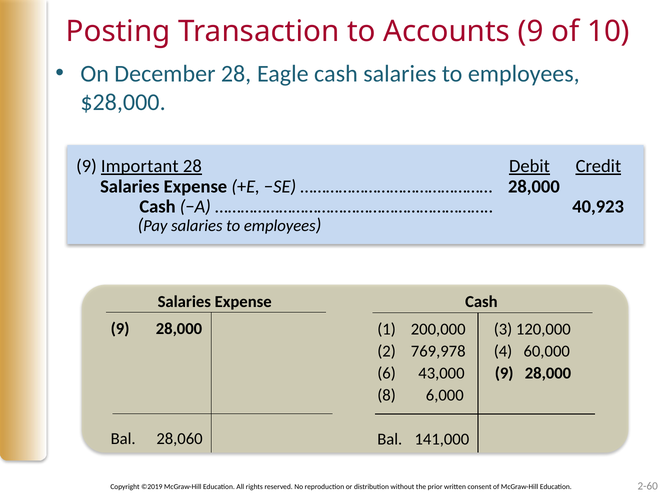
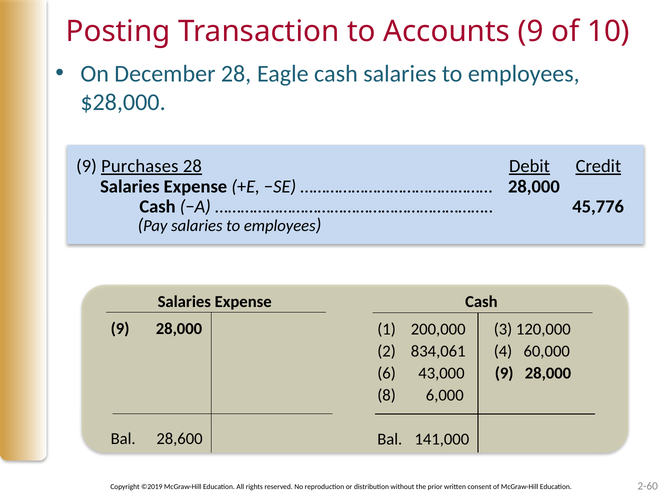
Important: Important -> Purchases
40,923: 40,923 -> 45,776
769,978: 769,978 -> 834,061
28,060: 28,060 -> 28,600
